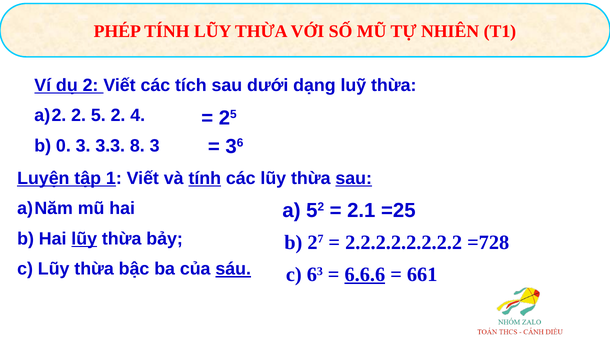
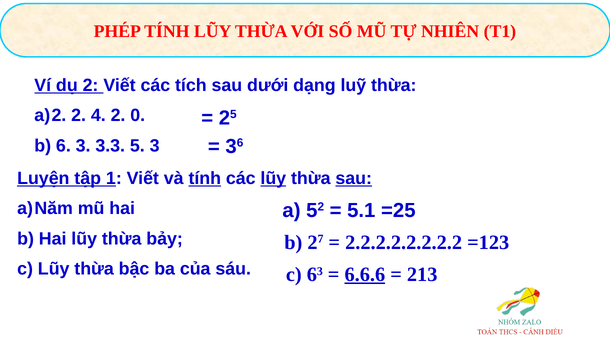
5: 5 -> 4
4: 4 -> 0
0: 0 -> 6
8: 8 -> 5
lũy at (273, 178) underline: none -> present
2.1: 2.1 -> 5.1
lũy at (84, 239) underline: present -> none
=728: =728 -> =123
sáu underline: present -> none
661: 661 -> 213
